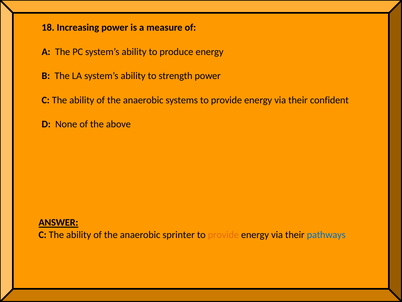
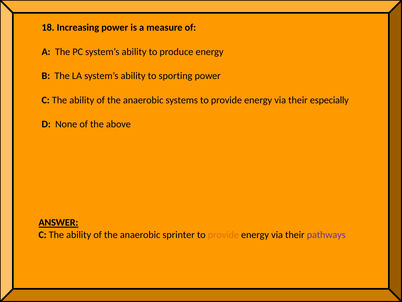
strength: strength -> sporting
confident: confident -> especially
pathways colour: blue -> purple
